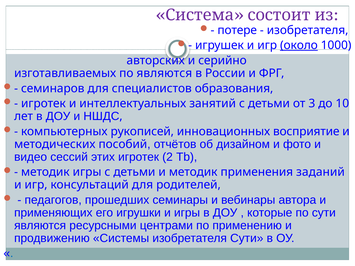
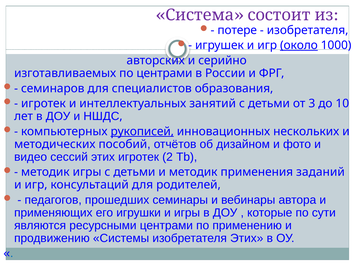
по являются: являются -> центрами
рукописей underline: none -> present
восприятие: восприятие -> нескольких
изобретателя Сути: Сути -> Этих
